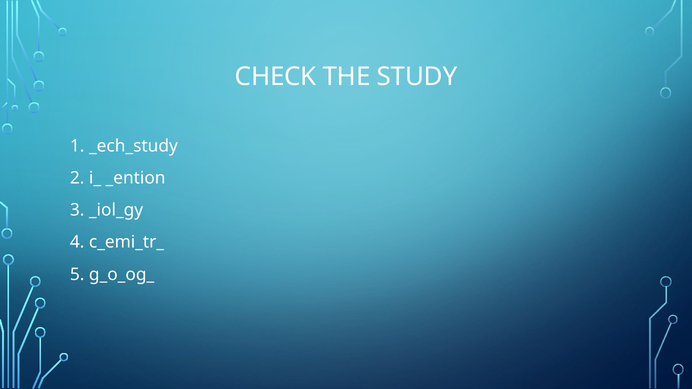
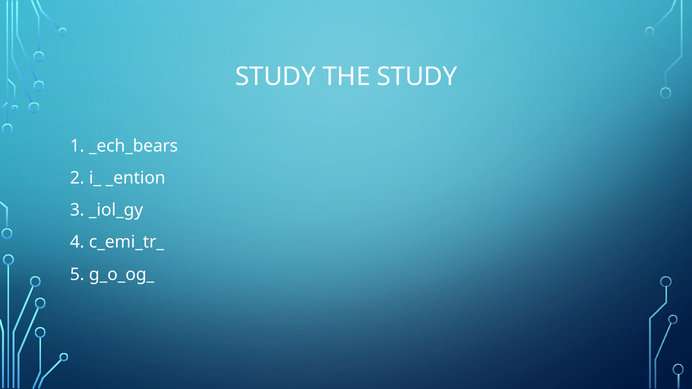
CHECK at (276, 77): CHECK -> STUDY
_ech_study: _ech_study -> _ech_bears
